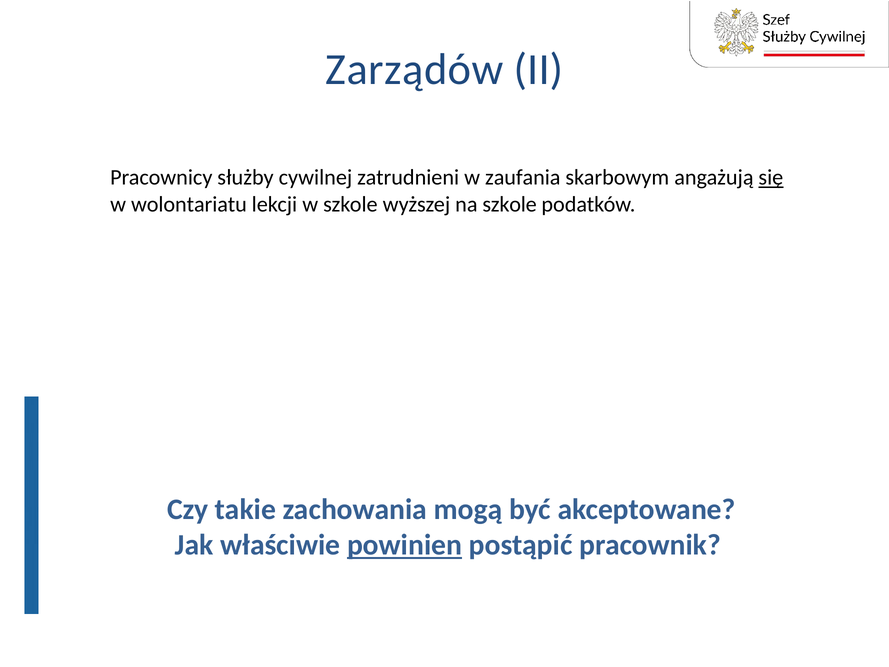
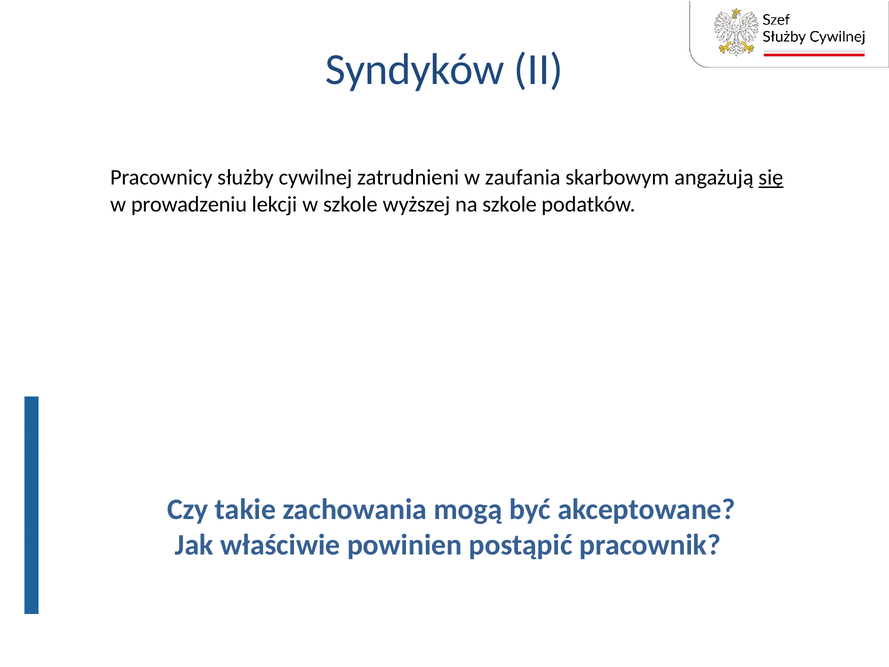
Zarządów: Zarządów -> Syndyków
wolontariatu: wolontariatu -> prowadzeniu
powinien underline: present -> none
